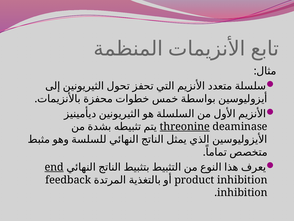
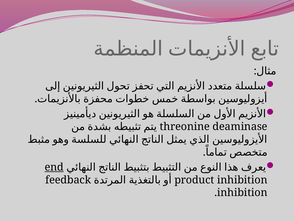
threonine underline: present -> none
